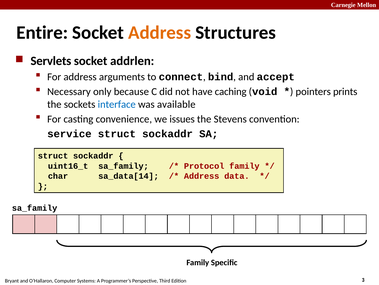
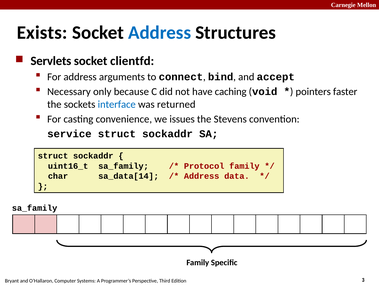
Entire: Entire -> Exists
Address at (160, 32) colour: orange -> blue
addrlen: addrlen -> clientfd
prints: prints -> faster
available: available -> returned
